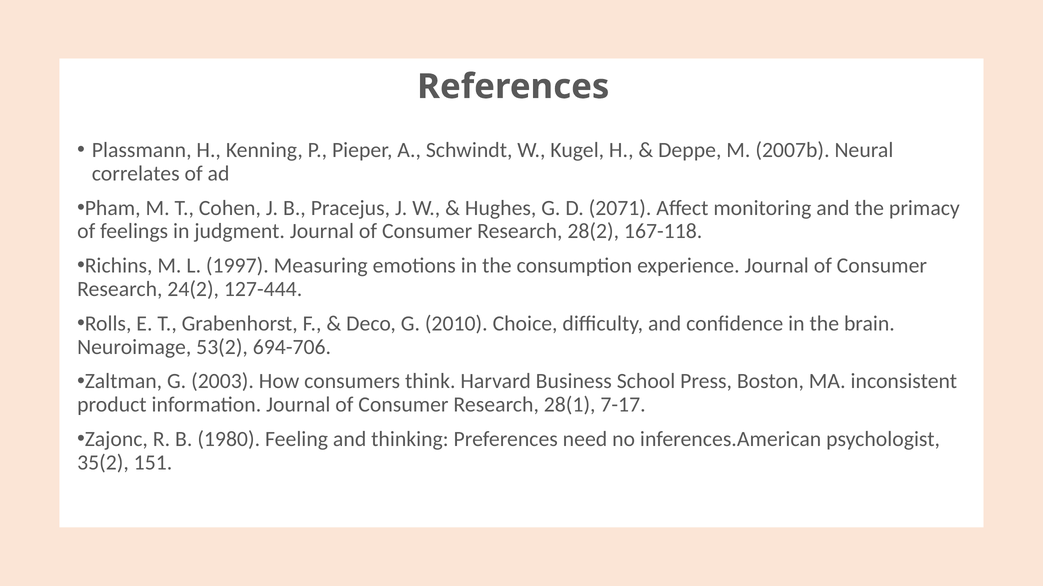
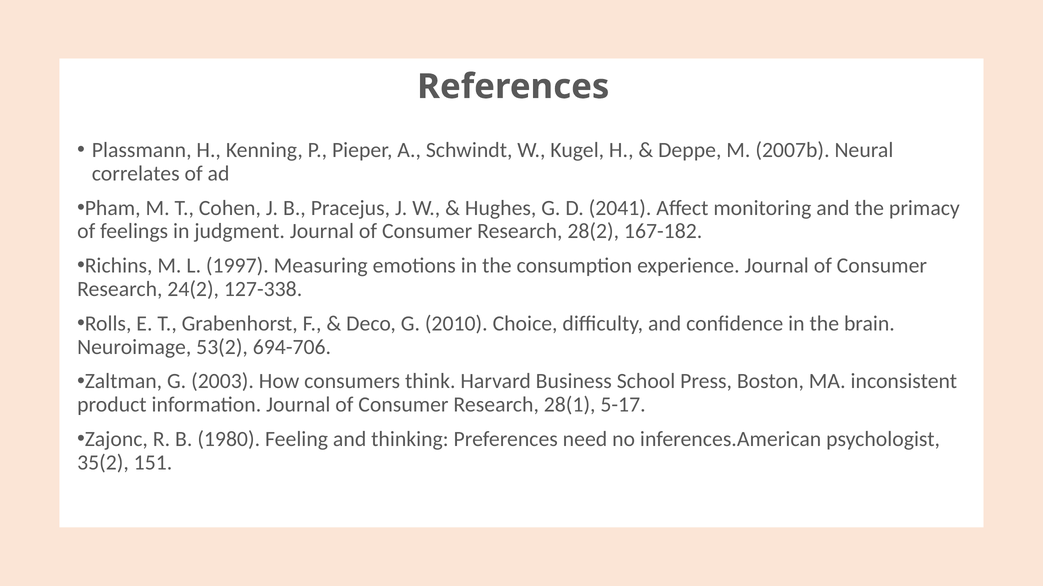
2071: 2071 -> 2041
167-118: 167-118 -> 167-182
127-444: 127-444 -> 127-338
7-17: 7-17 -> 5-17
